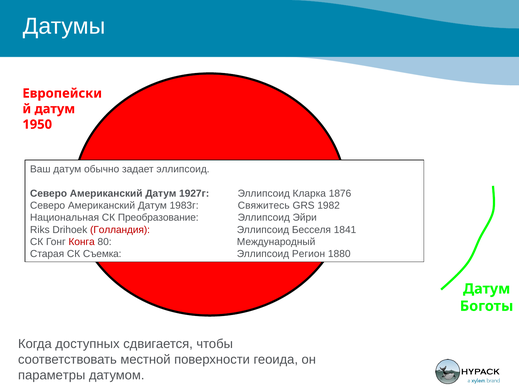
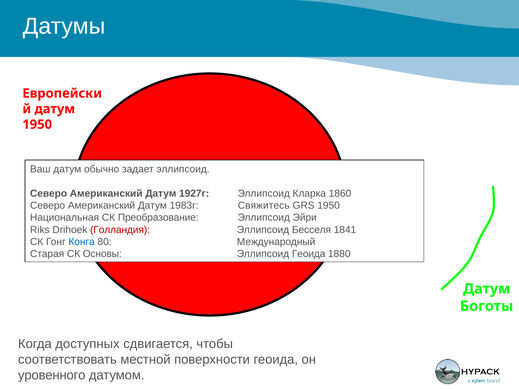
1876: 1876 -> 1860
GRS 1982: 1982 -> 1950
Конга colour: red -> blue
Съемка: Съемка -> Основы
Регион at (309, 254): Регион -> Геоида
параметры: параметры -> уровенного
